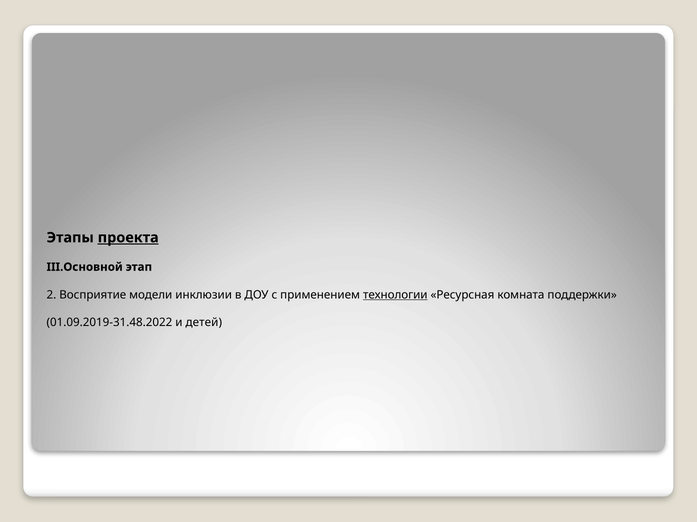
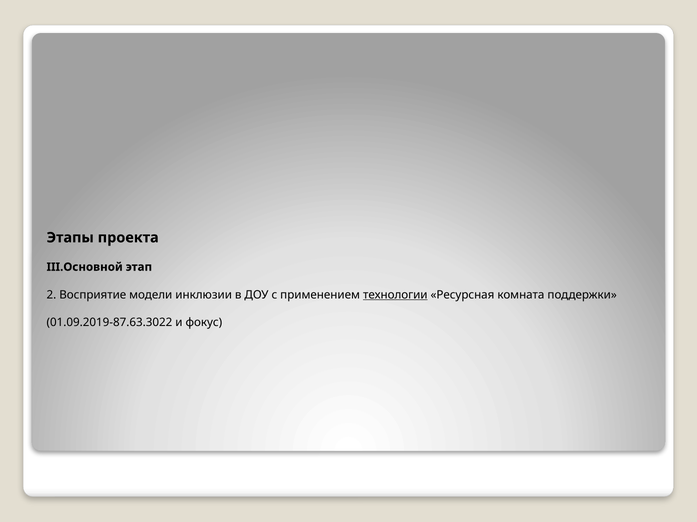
проекта underline: present -> none
01.09.2019-31.48.2022: 01.09.2019-31.48.2022 -> 01.09.2019-87.63.3022
детей: детей -> фокус
